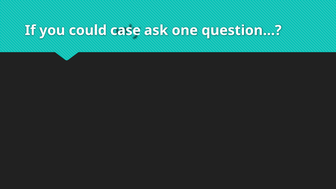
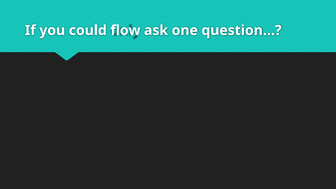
case: case -> flow
